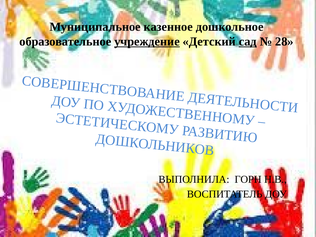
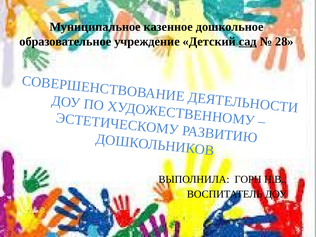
учреждение underline: present -> none
